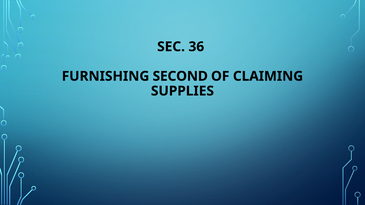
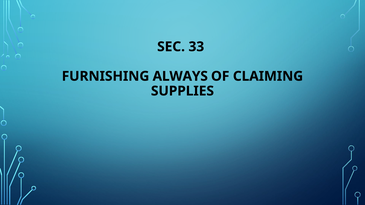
36: 36 -> 33
SECOND: SECOND -> ALWAYS
